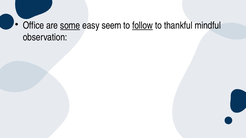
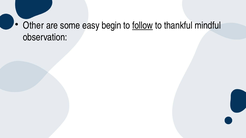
Office: Office -> Other
some underline: present -> none
seem: seem -> begin
